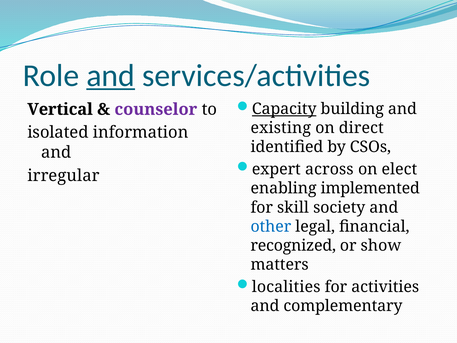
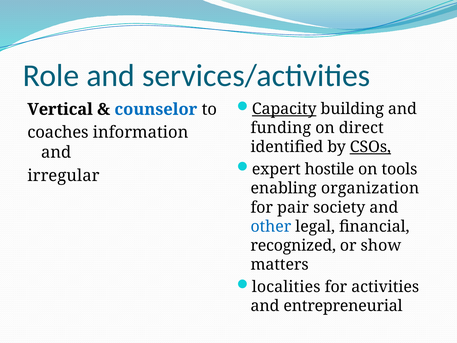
and at (111, 75) underline: present -> none
counselor colour: purple -> blue
existing: existing -> funding
isolated: isolated -> coaches
CSOs underline: none -> present
across: across -> hostile
elect: elect -> tools
implemented: implemented -> organization
skill: skill -> pair
complementary: complementary -> entrepreneurial
